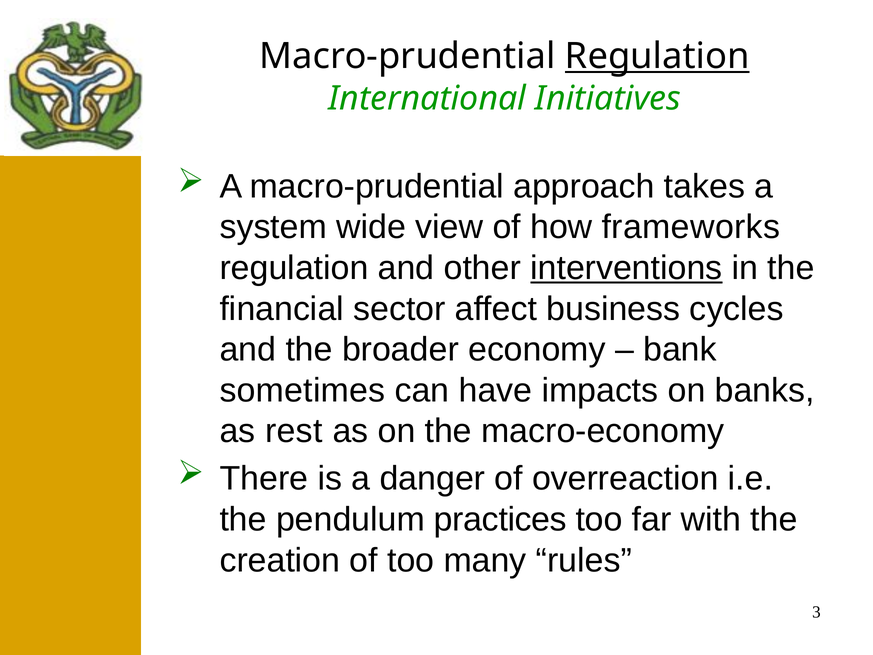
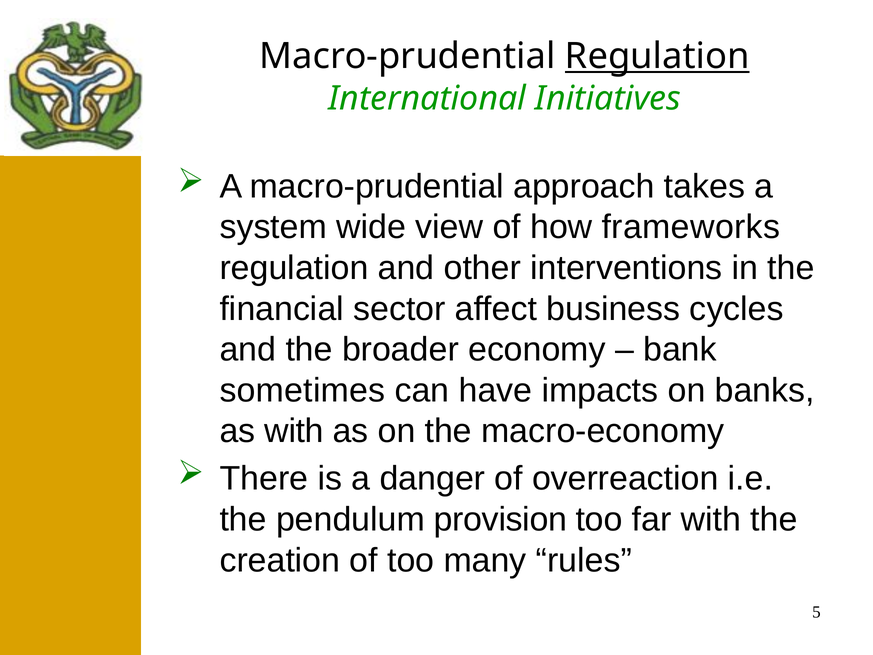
interventions underline: present -> none
as rest: rest -> with
practices: practices -> provision
3: 3 -> 5
